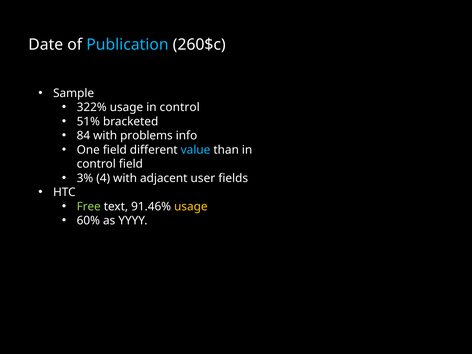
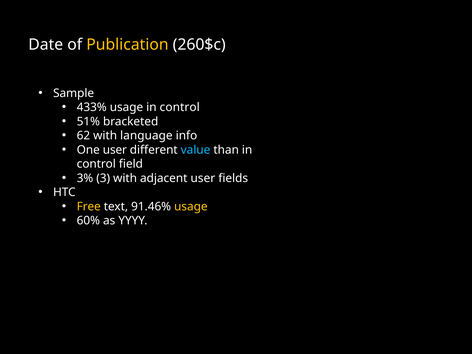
Publication colour: light blue -> yellow
322%: 322% -> 433%
84: 84 -> 62
problems: problems -> language
One field: field -> user
4: 4 -> 3
Free colour: light green -> yellow
